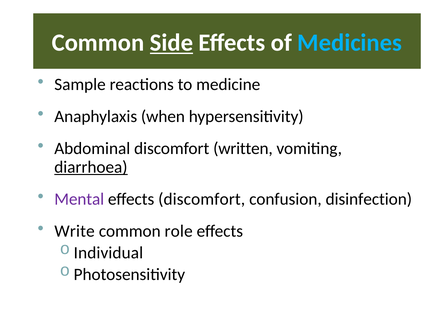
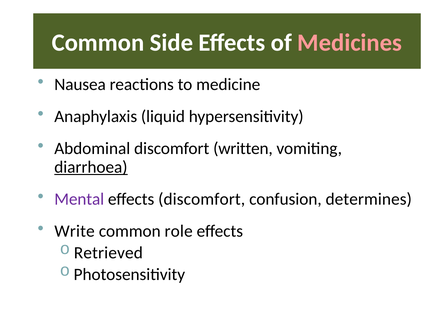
Side underline: present -> none
Medicines colour: light blue -> pink
Sample: Sample -> Nausea
when: when -> liquid
disinfection: disinfection -> determines
Individual: Individual -> Retrieved
